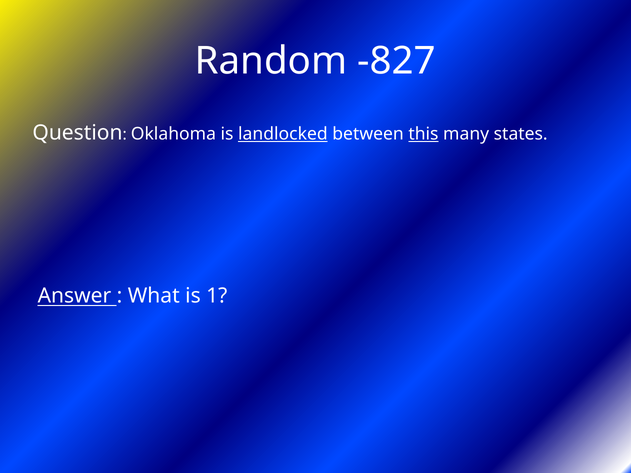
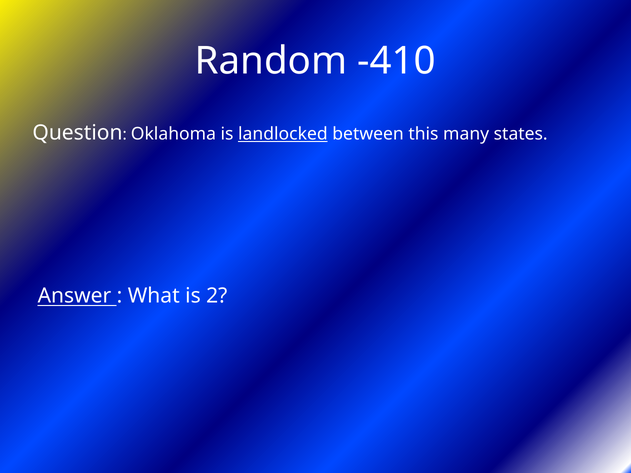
-827: -827 -> -410
this underline: present -> none
1: 1 -> 2
